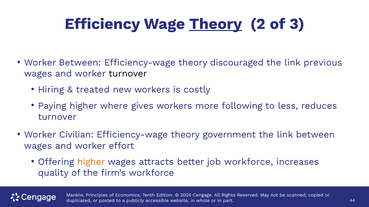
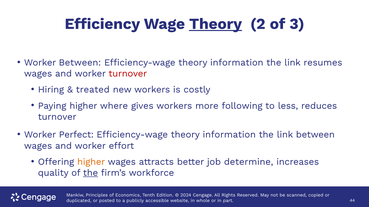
discouraged at (237, 63): discouraged -> information
previous: previous -> resumes
turnover at (128, 74) colour: black -> red
Civilian: Civilian -> Perfect
government at (229, 135): government -> information
job workforce: workforce -> determine
the at (91, 173) underline: none -> present
